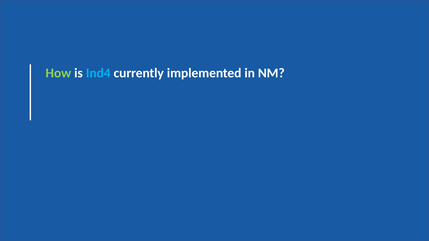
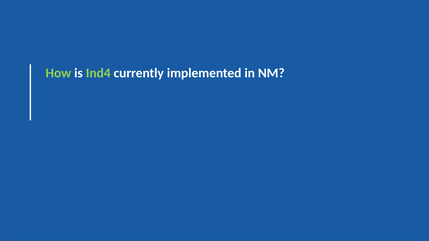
Ind4 colour: light blue -> light green
